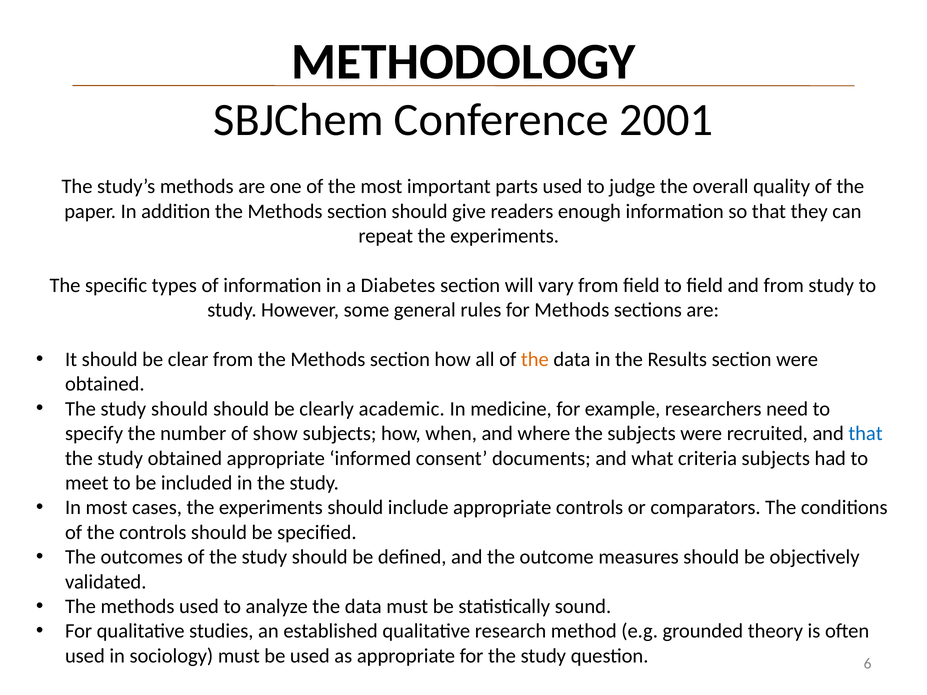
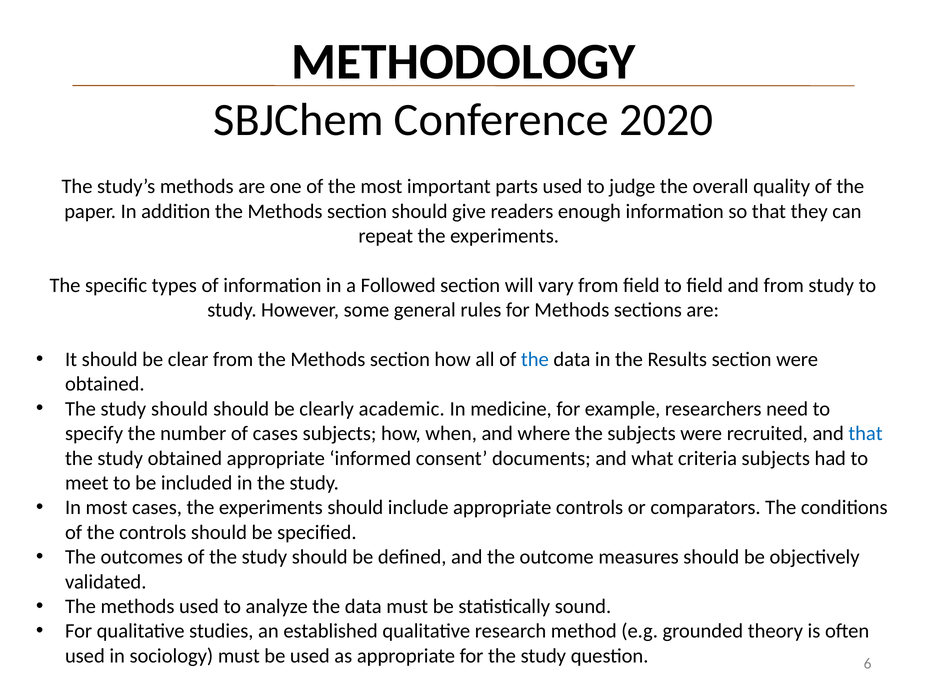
2001: 2001 -> 2020
Diabetes: Diabetes -> Followed
the at (535, 360) colour: orange -> blue
of show: show -> cases
